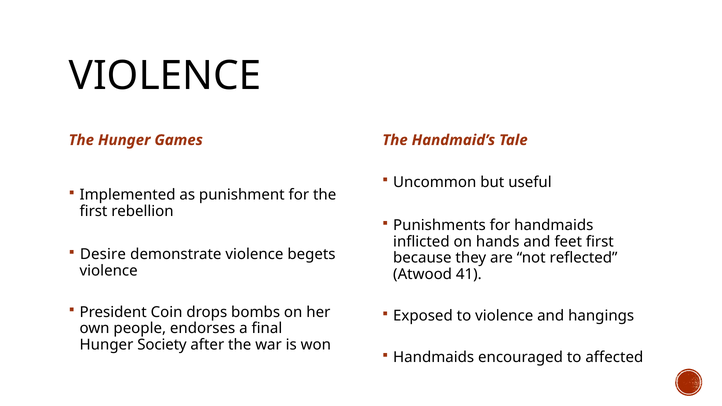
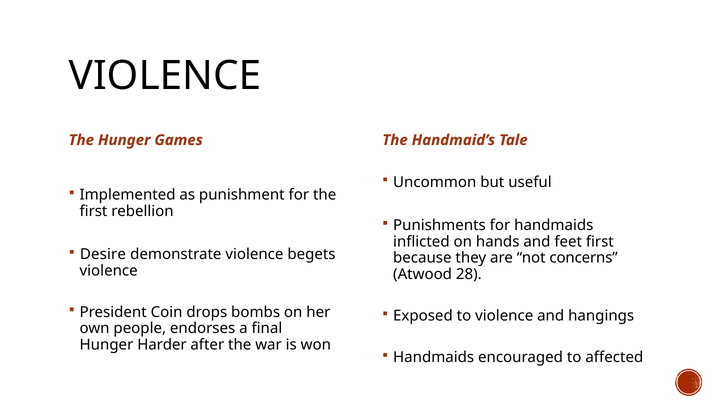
reflected: reflected -> concerns
41: 41 -> 28
Society: Society -> Harder
